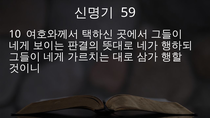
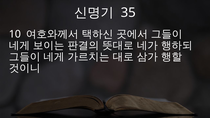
59: 59 -> 35
